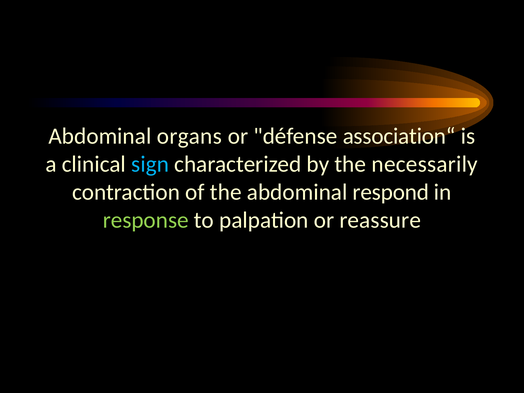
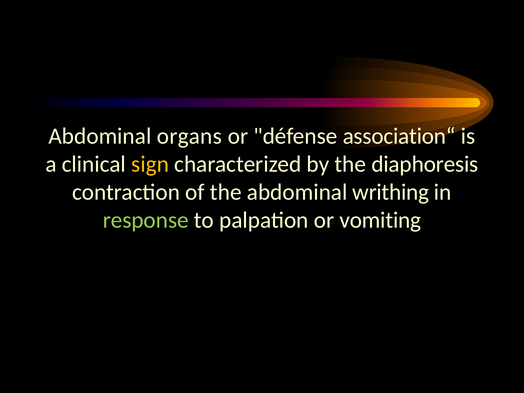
sign colour: light blue -> yellow
necessarily: necessarily -> diaphoresis
respond: respond -> writhing
reassure: reassure -> vomiting
